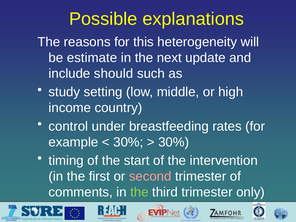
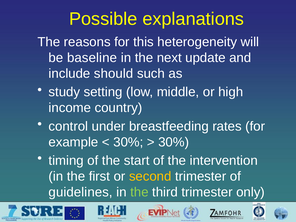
estimate: estimate -> baseline
second colour: pink -> yellow
comments: comments -> guidelines
